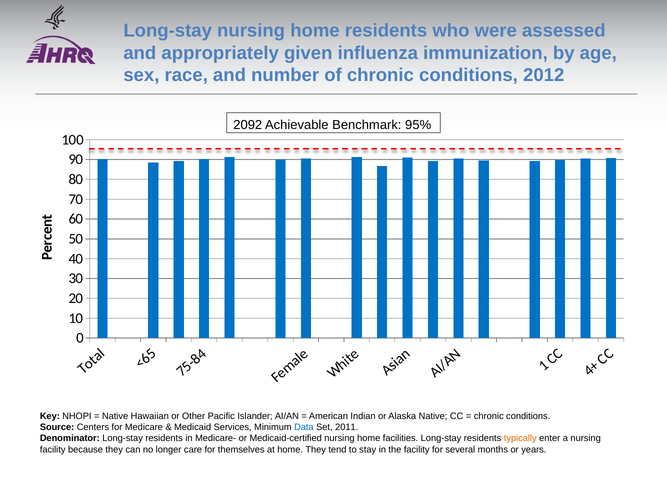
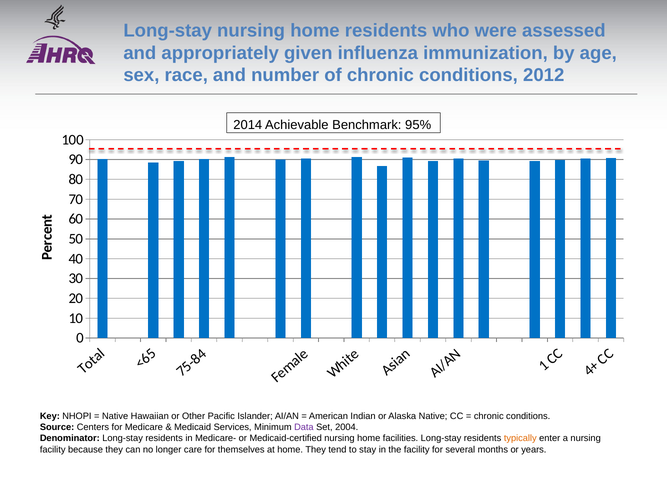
2092: 2092 -> 2014
Data colour: blue -> purple
2011: 2011 -> 2004
